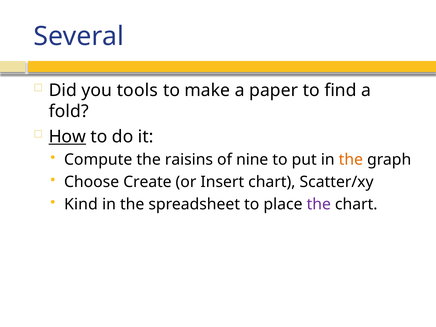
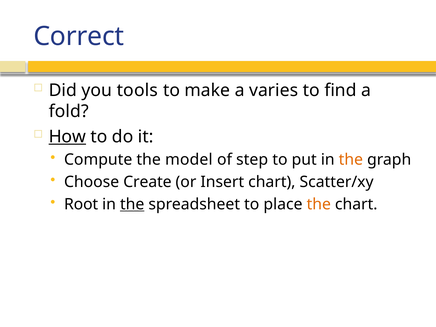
Several: Several -> Correct
paper: paper -> varies
raisins: raisins -> model
nine: nine -> step
Kind: Kind -> Root
the at (132, 204) underline: none -> present
the at (319, 204) colour: purple -> orange
